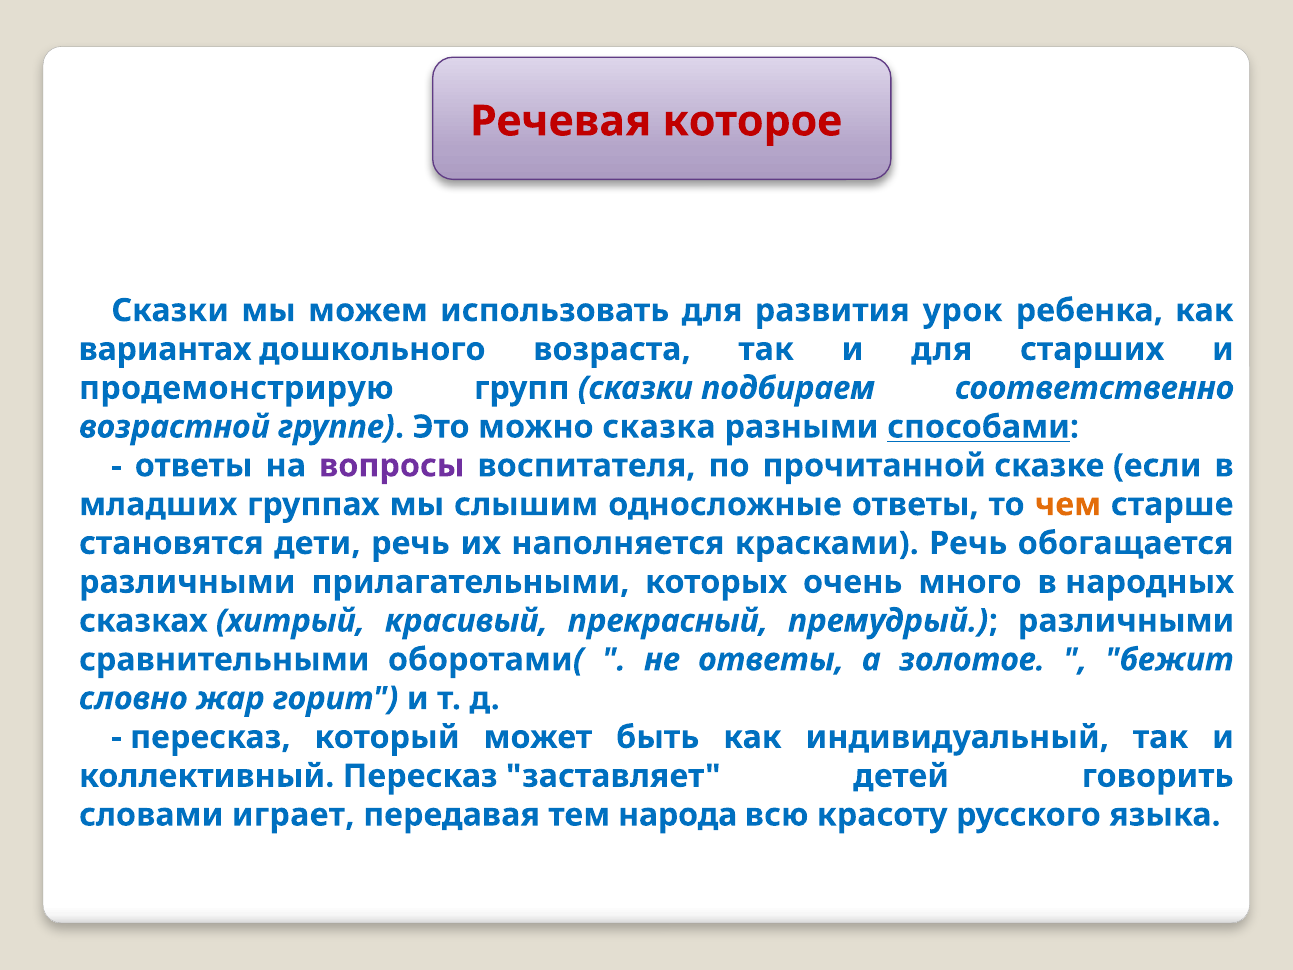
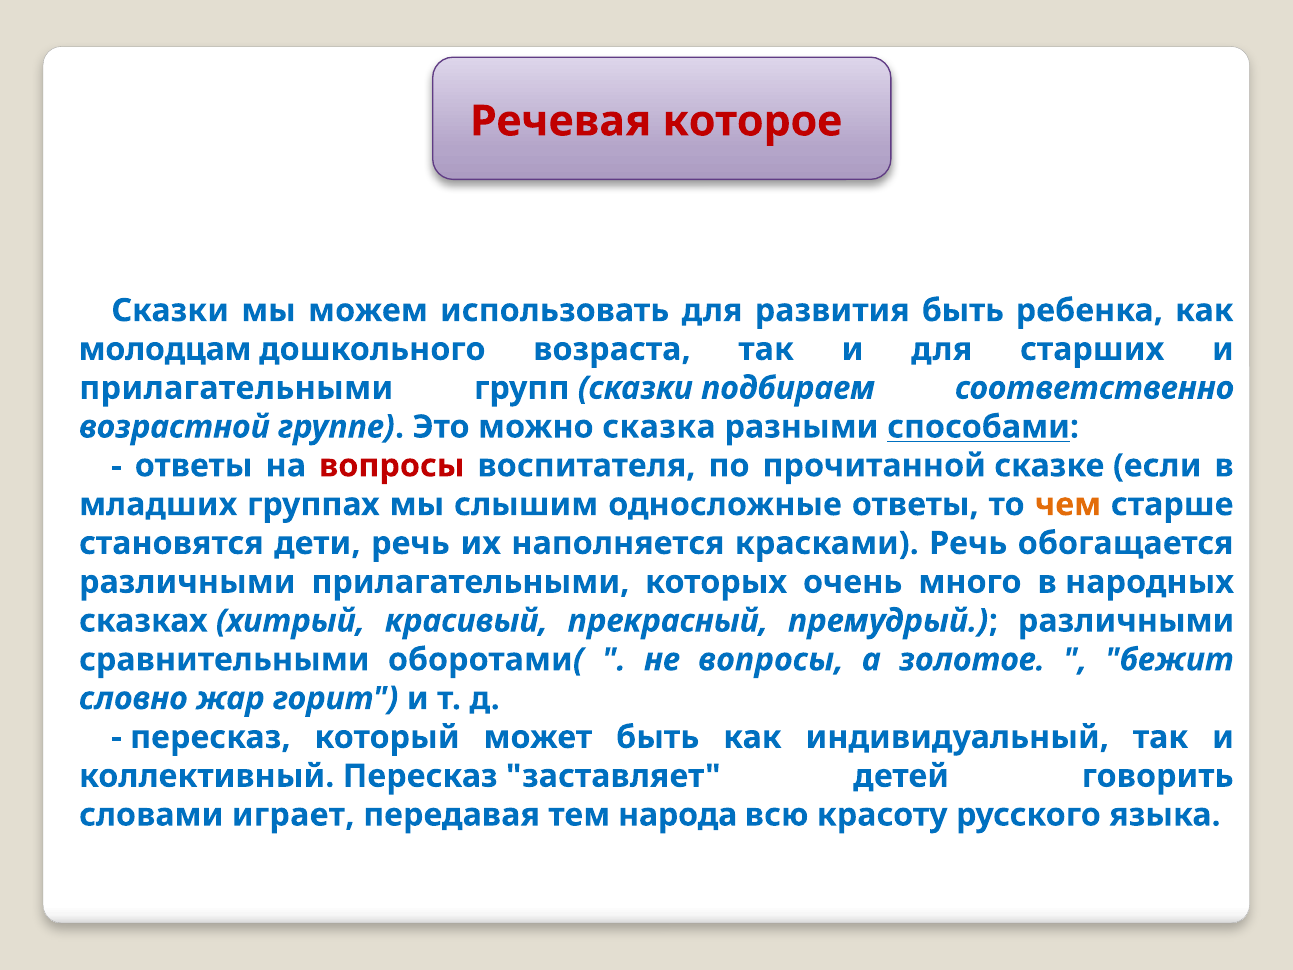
развития урок: урок -> быть
вариантах: вариантах -> молодцам
продемонстрирую at (236, 388): продемонстрирую -> прилагательными
вопросы at (392, 466) colour: purple -> red
не ответы: ответы -> вопросы
